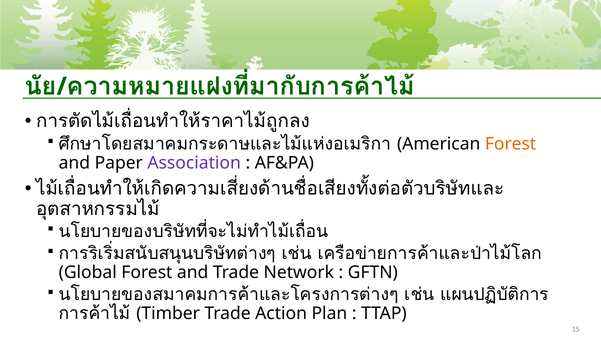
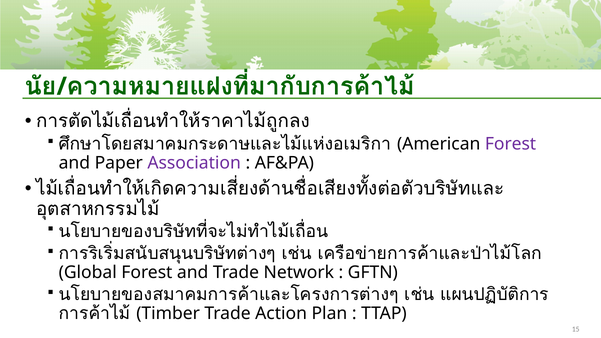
Forest at (511, 144) colour: orange -> purple
